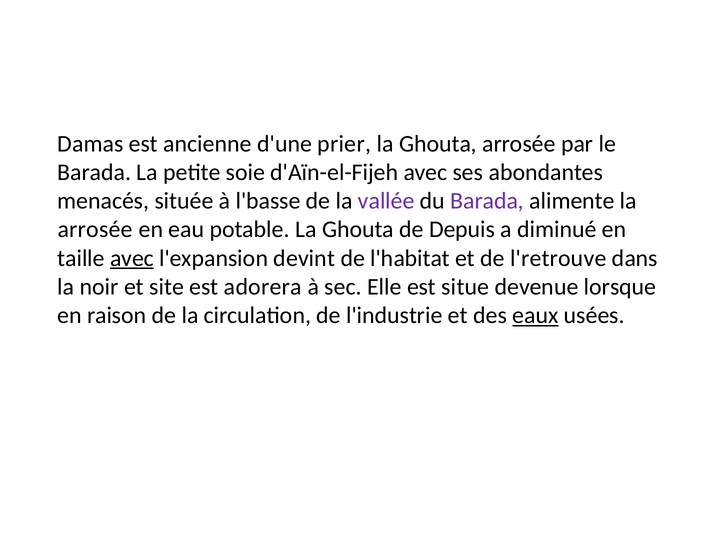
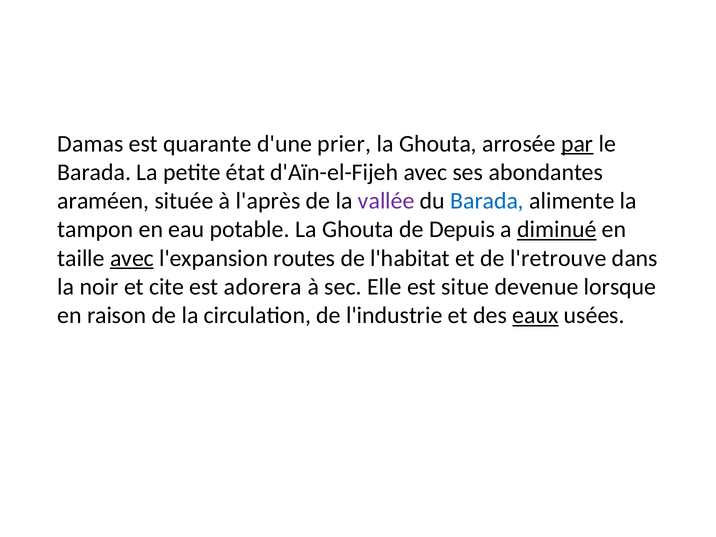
ancienne: ancienne -> quarante
par underline: none -> present
soie: soie -> état
menacés: menacés -> araméen
l'basse: l'basse -> l'après
Barada at (487, 201) colour: purple -> blue
arrosée at (95, 230): arrosée -> tampon
diminué underline: none -> present
devint: devint -> routes
site: site -> cite
